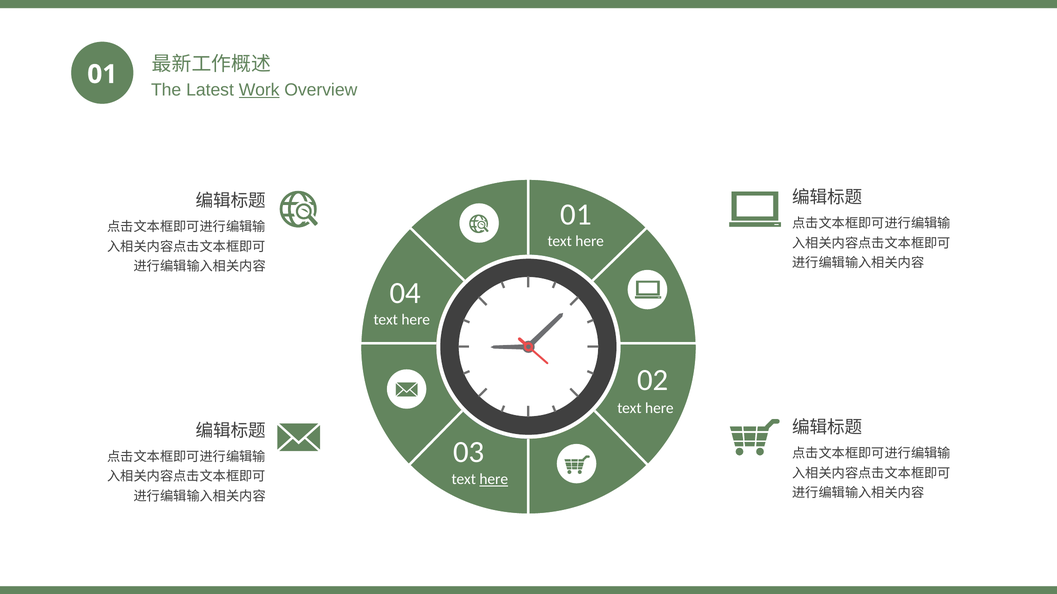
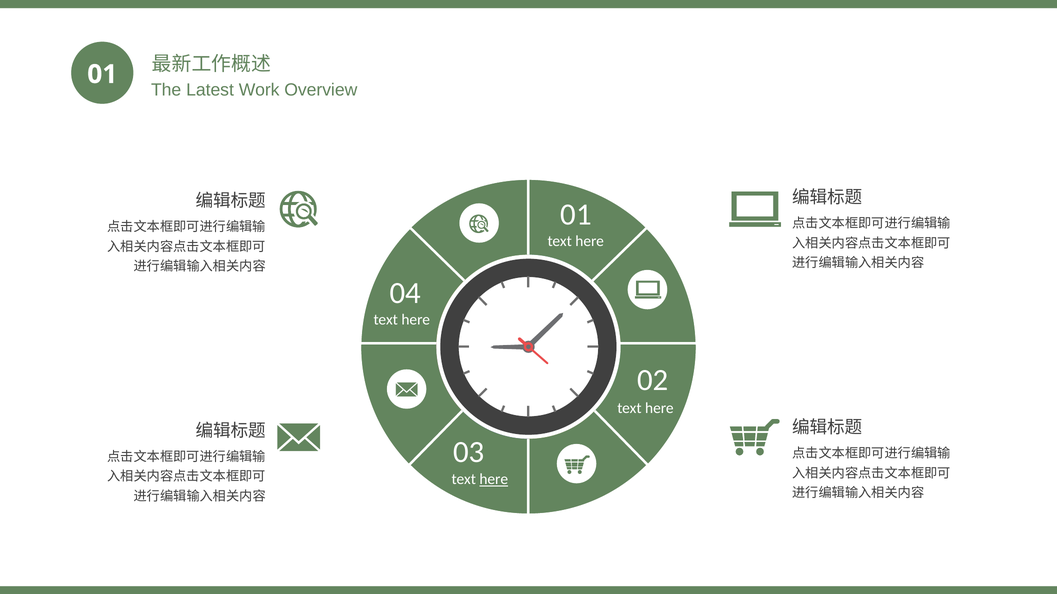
Work underline: present -> none
